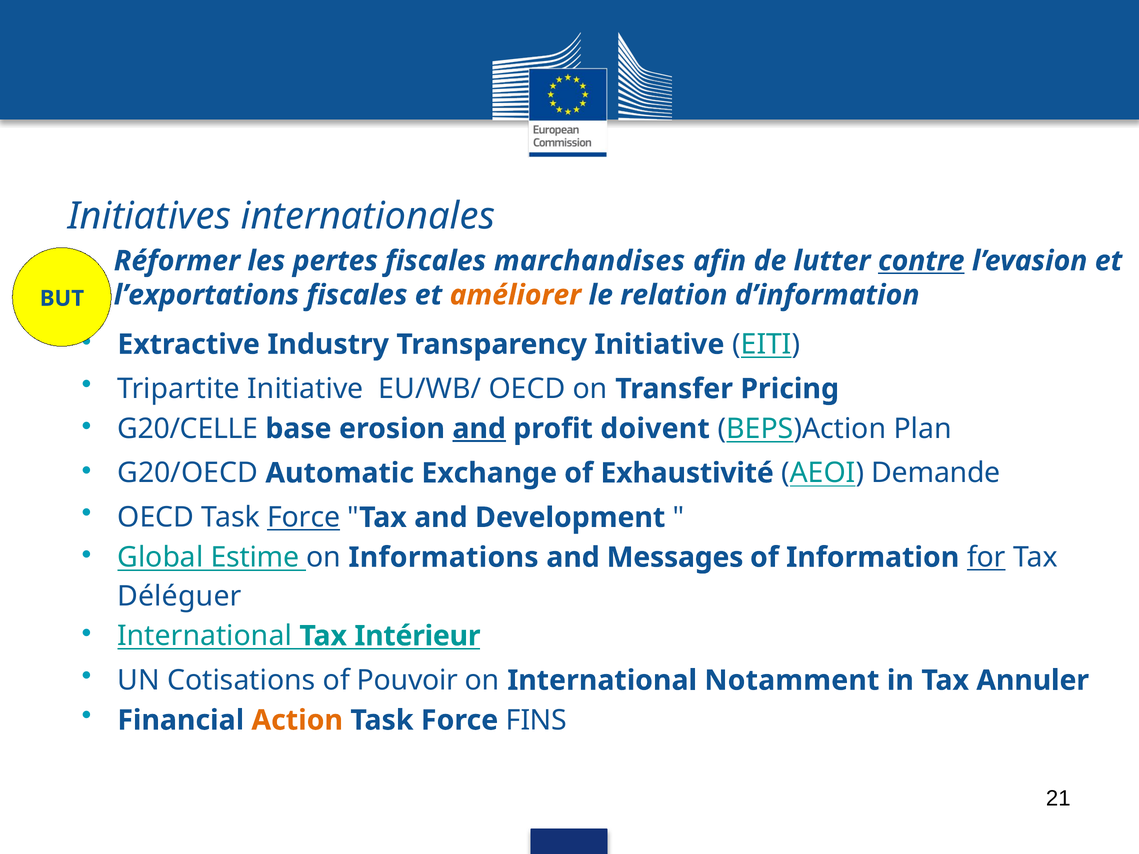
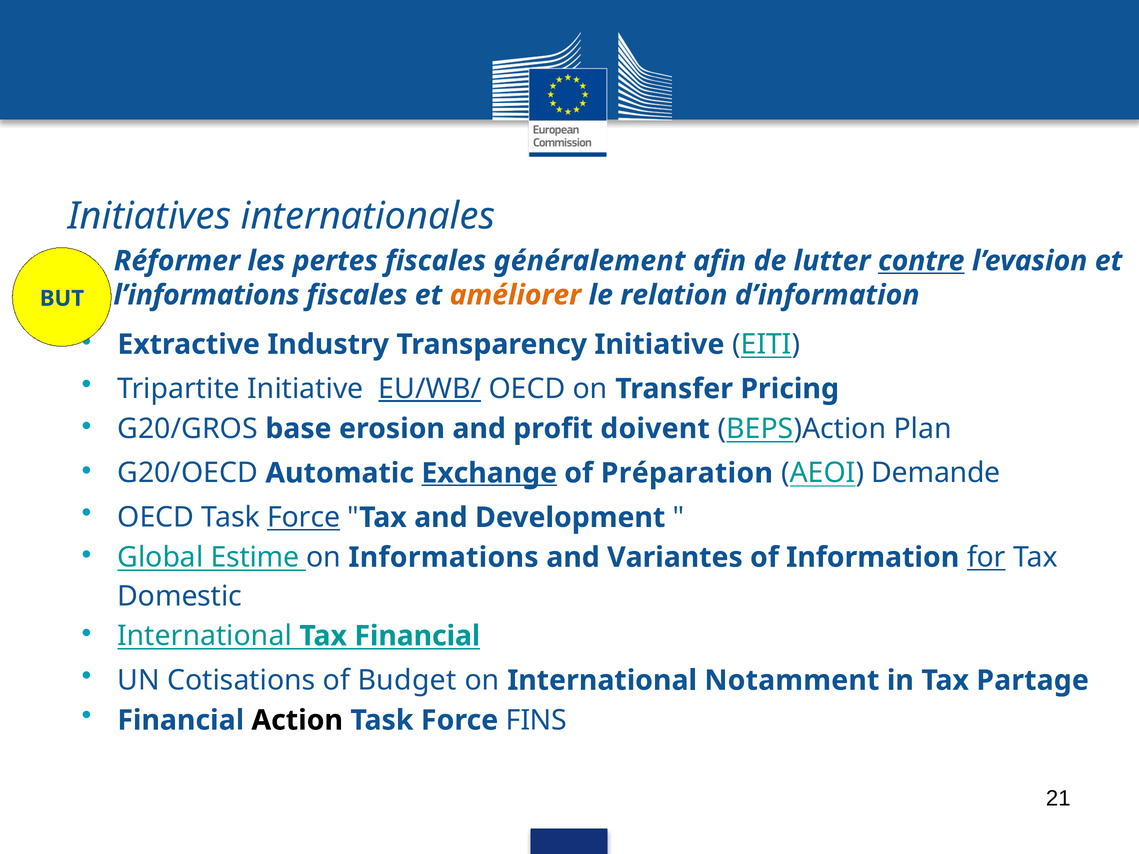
marchandises: marchandises -> généralement
l’exportations: l’exportations -> l’informations
EU/WB/ underline: none -> present
G20/CELLE: G20/CELLE -> G20/GROS
and at (479, 429) underline: present -> none
Exchange underline: none -> present
Exhaustivité: Exhaustivité -> Préparation
Messages: Messages -> Variantes
Déléguer: Déléguer -> Domestic
Tax Intérieur: Intérieur -> Financial
Pouvoir: Pouvoir -> Budget
Annuler: Annuler -> Partage
Action colour: orange -> black
